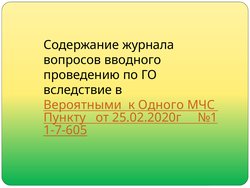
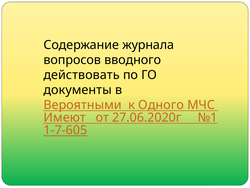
проведению: проведению -> действовать
вследствие: вследствие -> документы
Пункту: Пункту -> Имеют
25.02.2020г: 25.02.2020г -> 27.06.2020г
